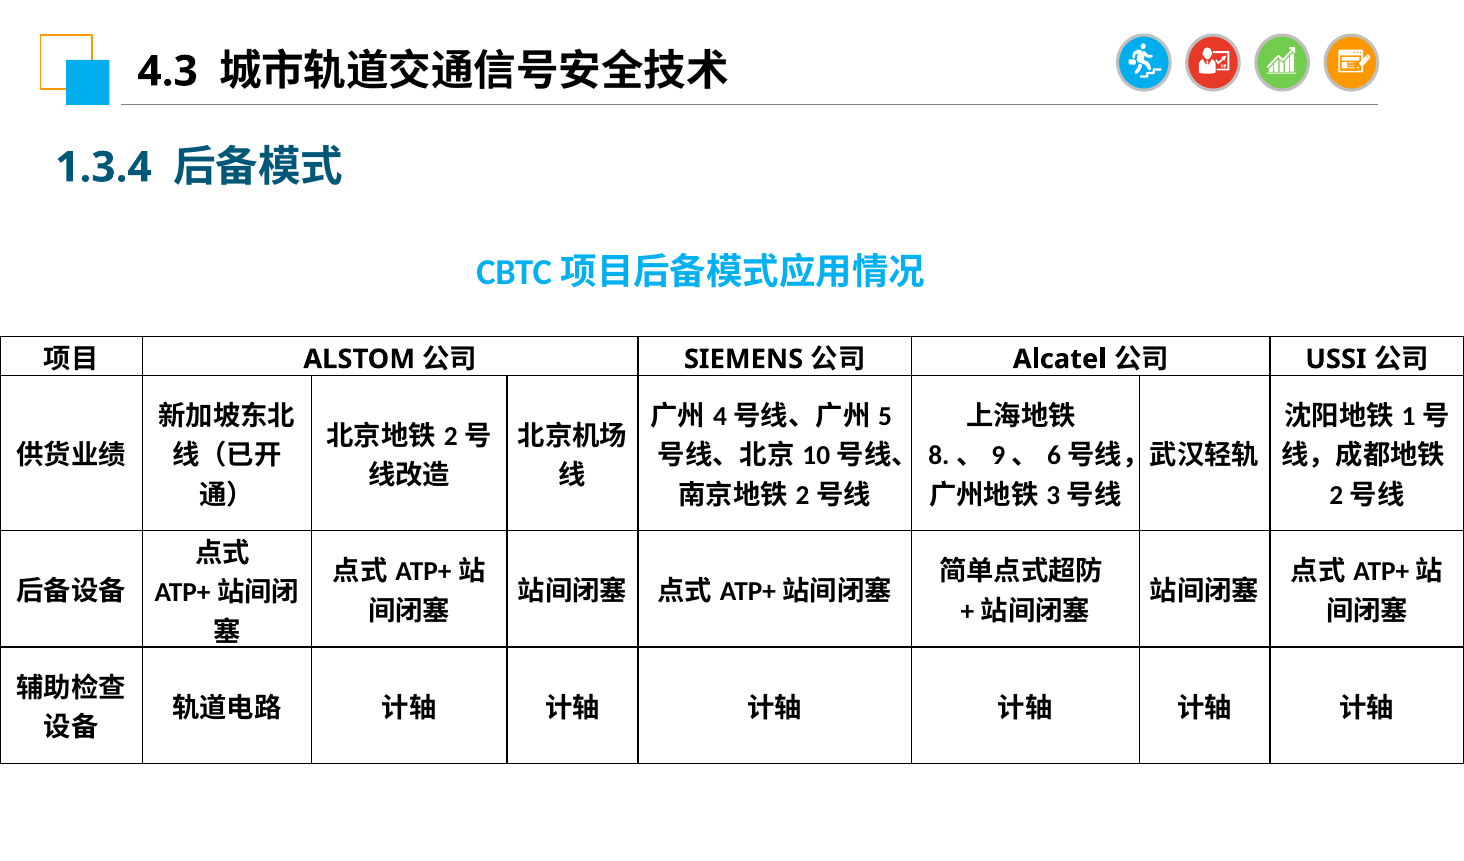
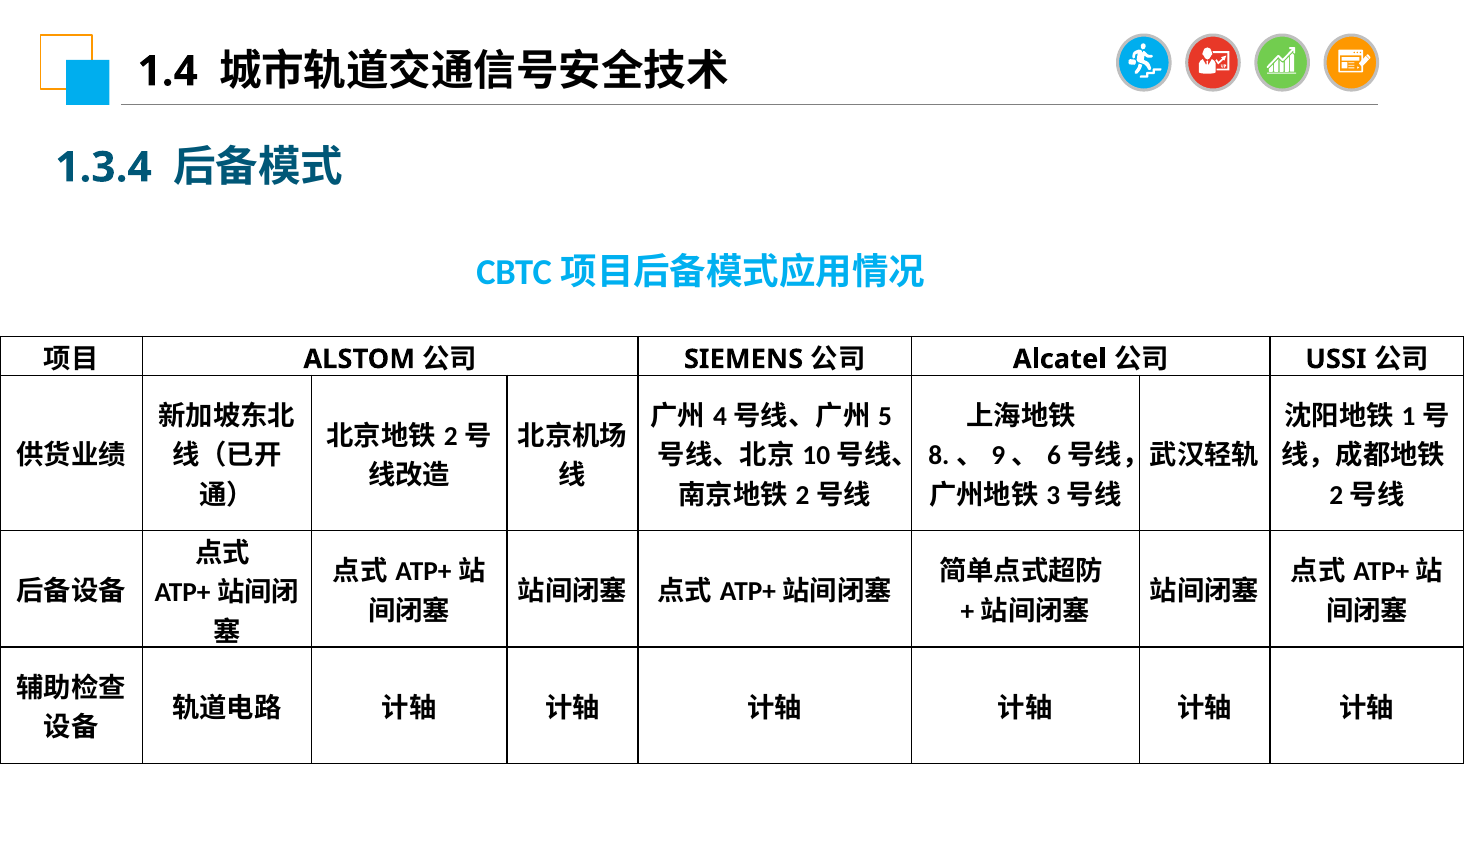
4.3: 4.3 -> 1.4
